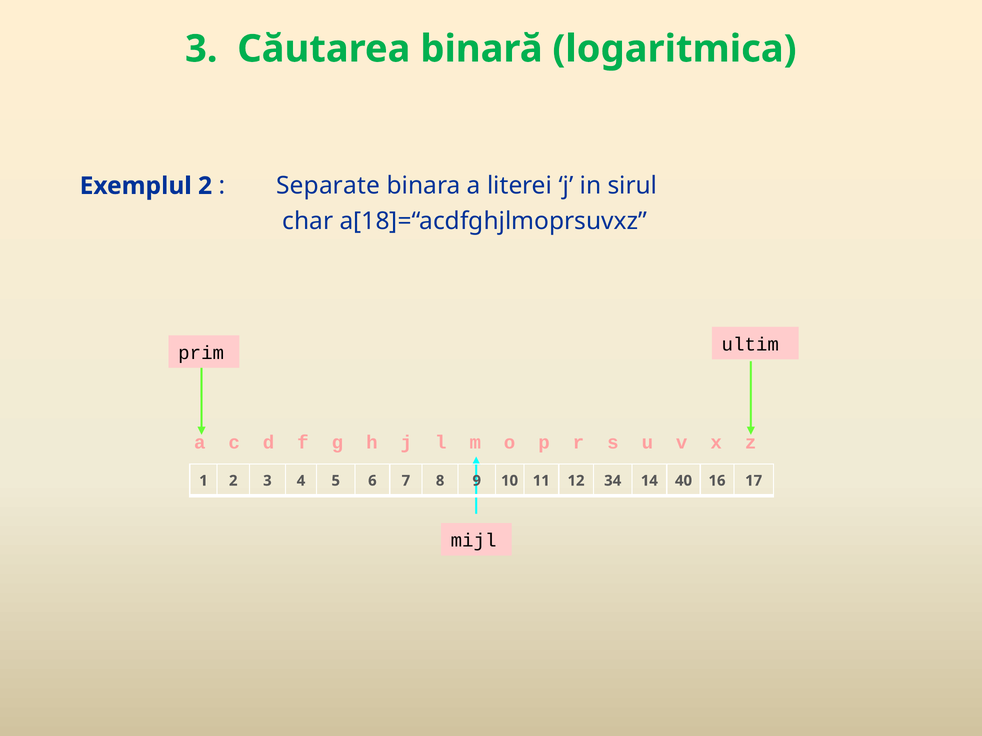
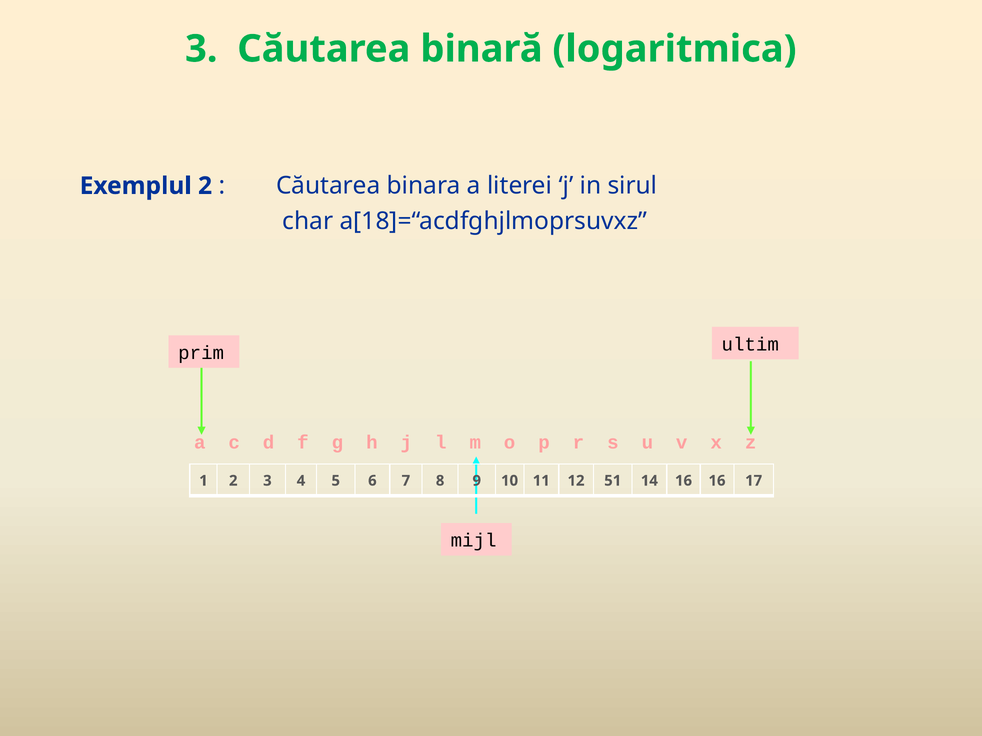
Separate at (328, 186): Separate -> Căutarea
34: 34 -> 51
14 40: 40 -> 16
